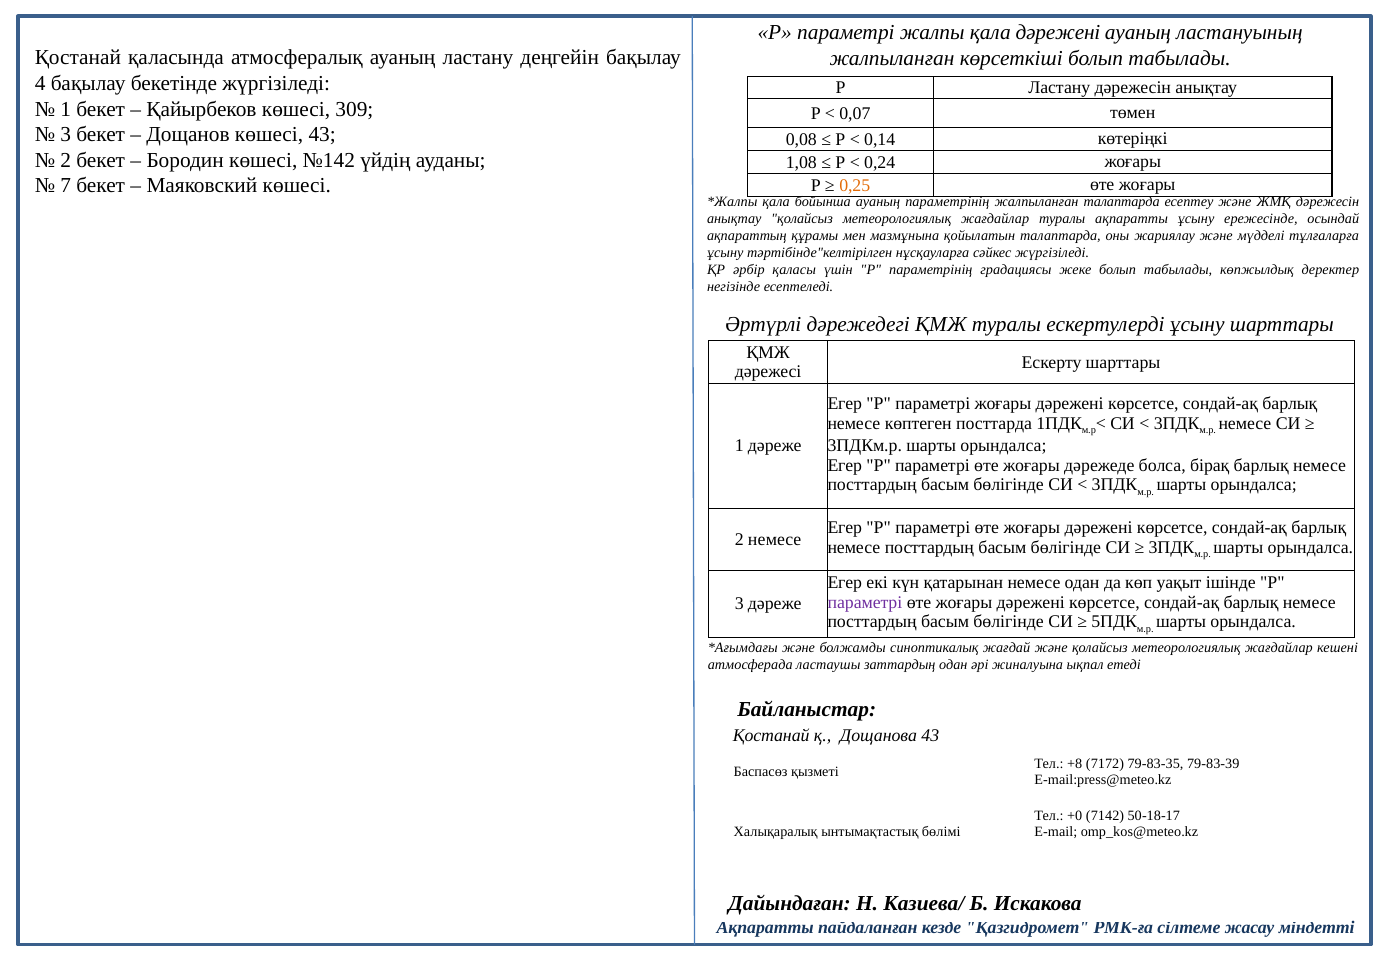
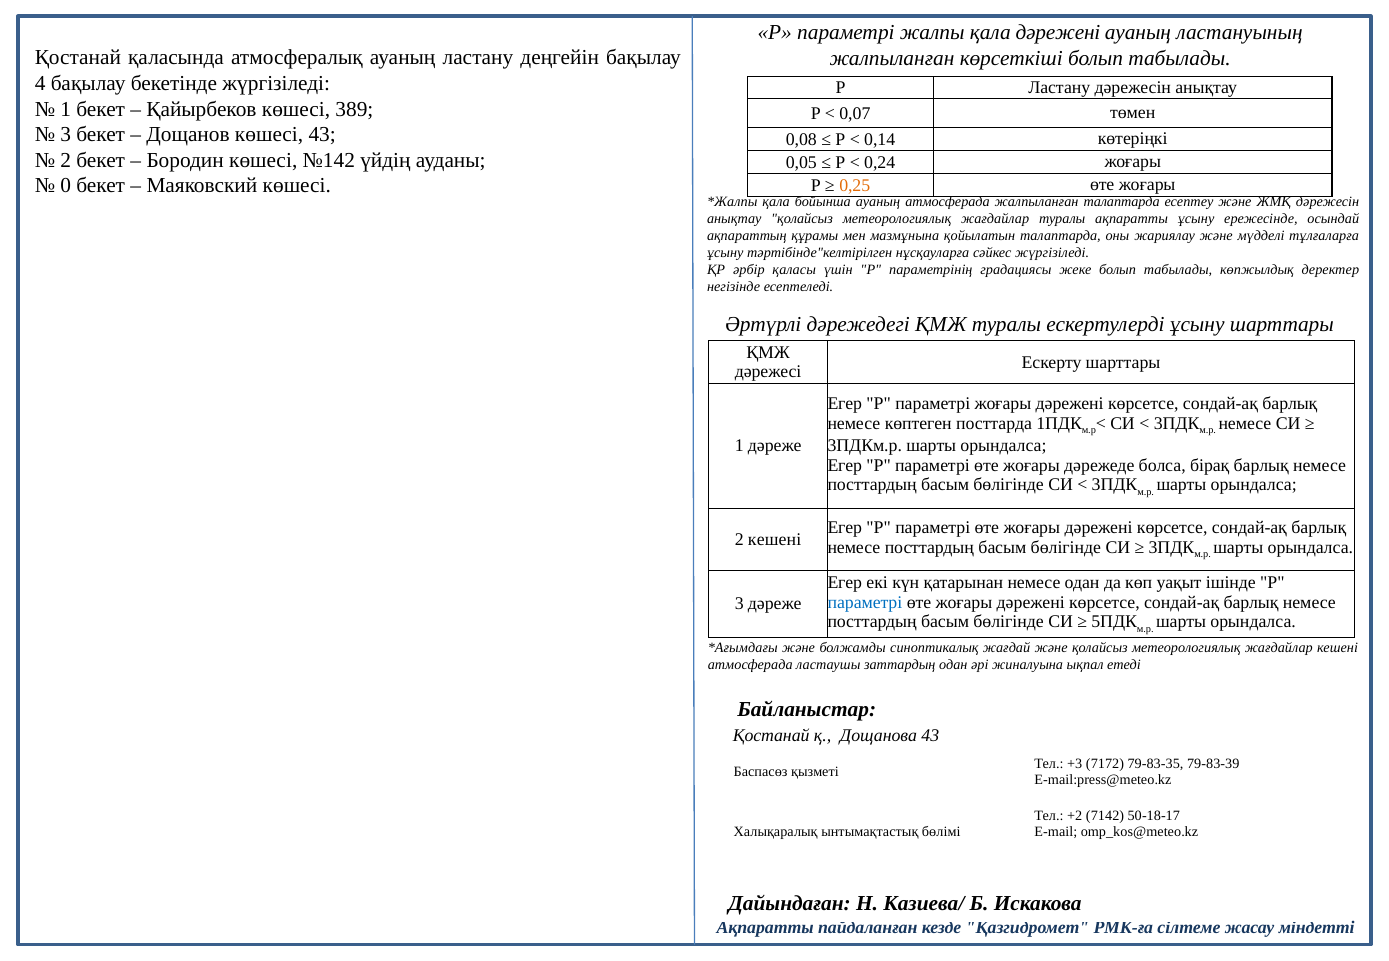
309: 309 -> 389
1,08: 1,08 -> 0,05
7: 7 -> 0
ауаның параметрінің: параметрінің -> атмосферада
2 немесе: немесе -> кешені
параметрі at (865, 603) colour: purple -> blue
+8: +8 -> +3
+0: +0 -> +2
